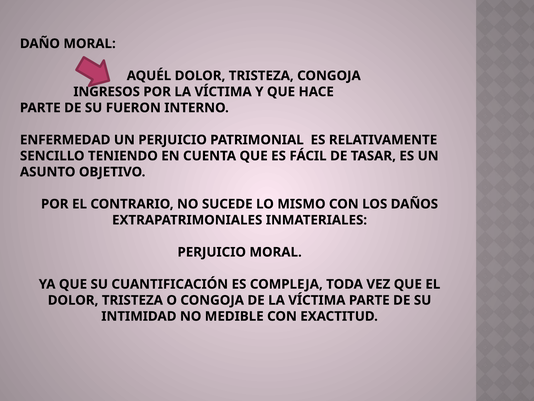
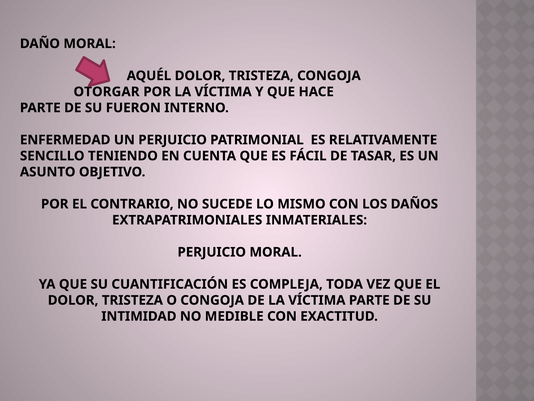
INGRESOS: INGRESOS -> OTORGAR
